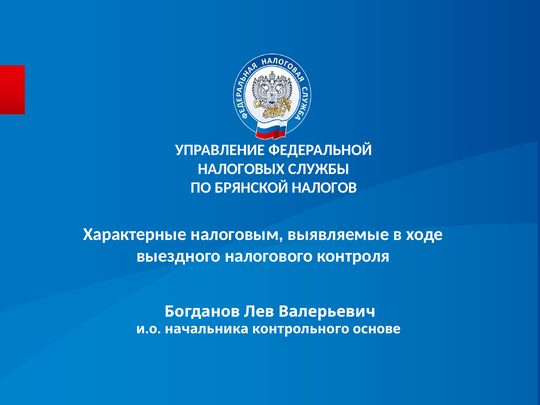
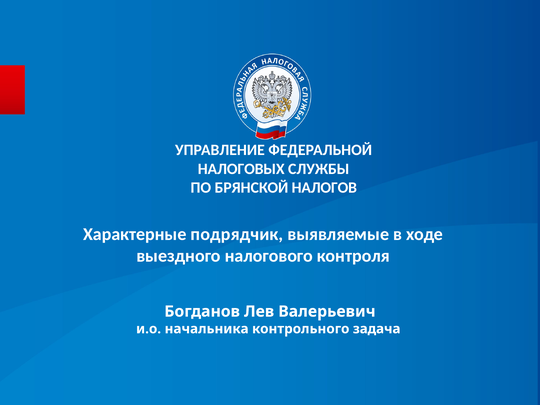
налоговым: налоговым -> подрядчик
основе: основе -> задача
